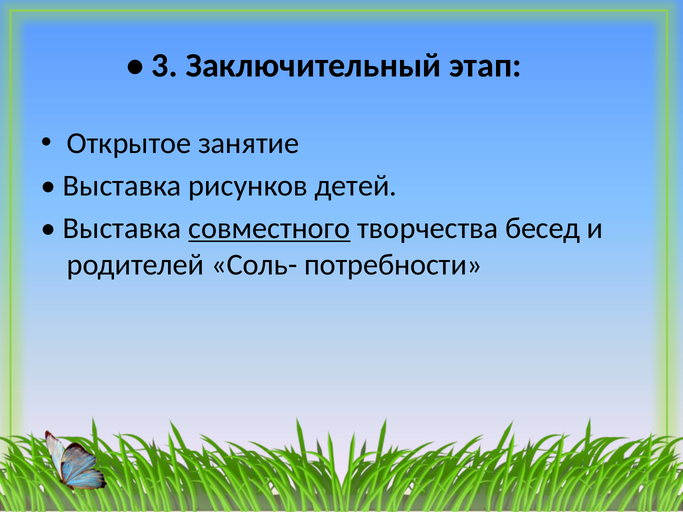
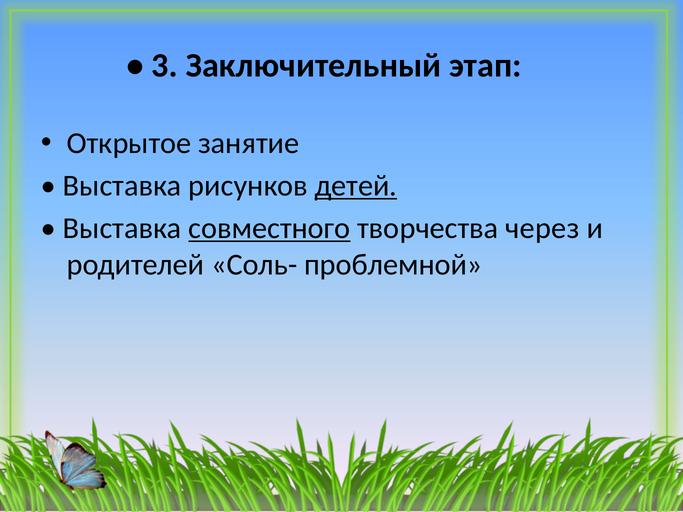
детей underline: none -> present
бесед: бесед -> через
потребности: потребности -> проблемной
